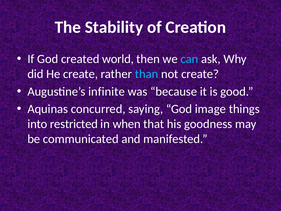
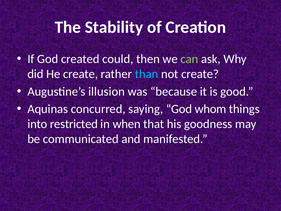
world: world -> could
can colour: light blue -> light green
infinite: infinite -> illusion
image: image -> whom
